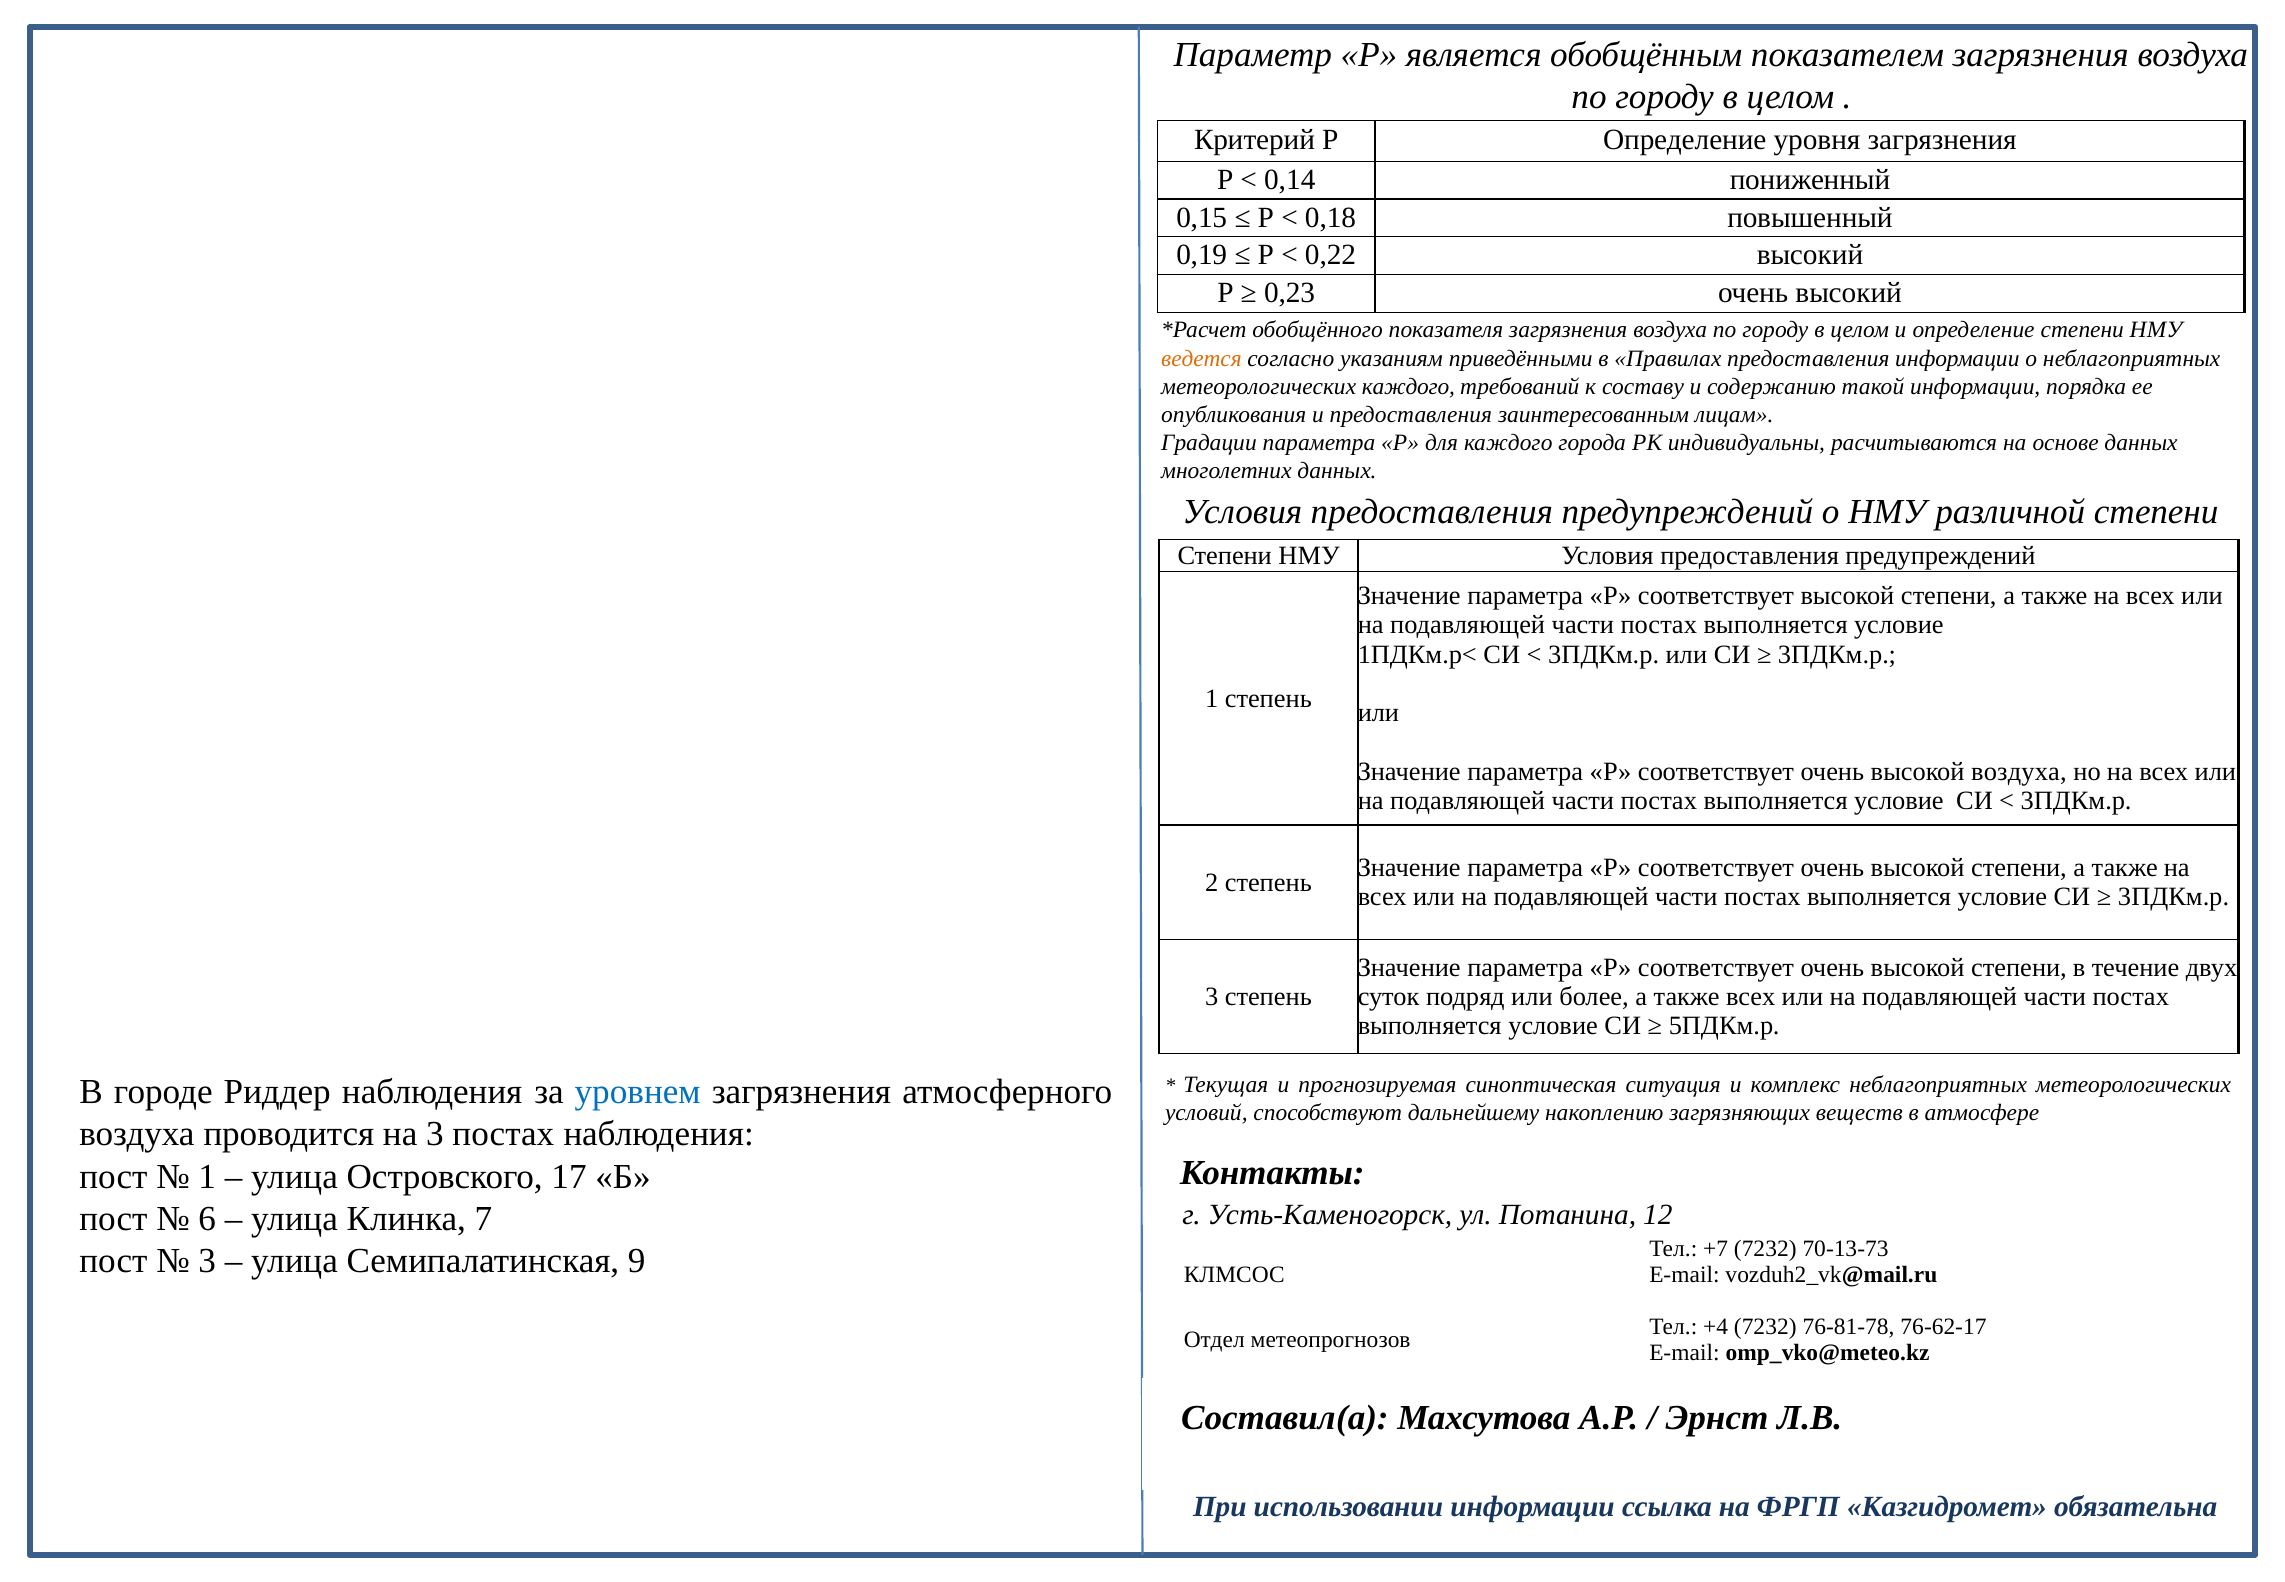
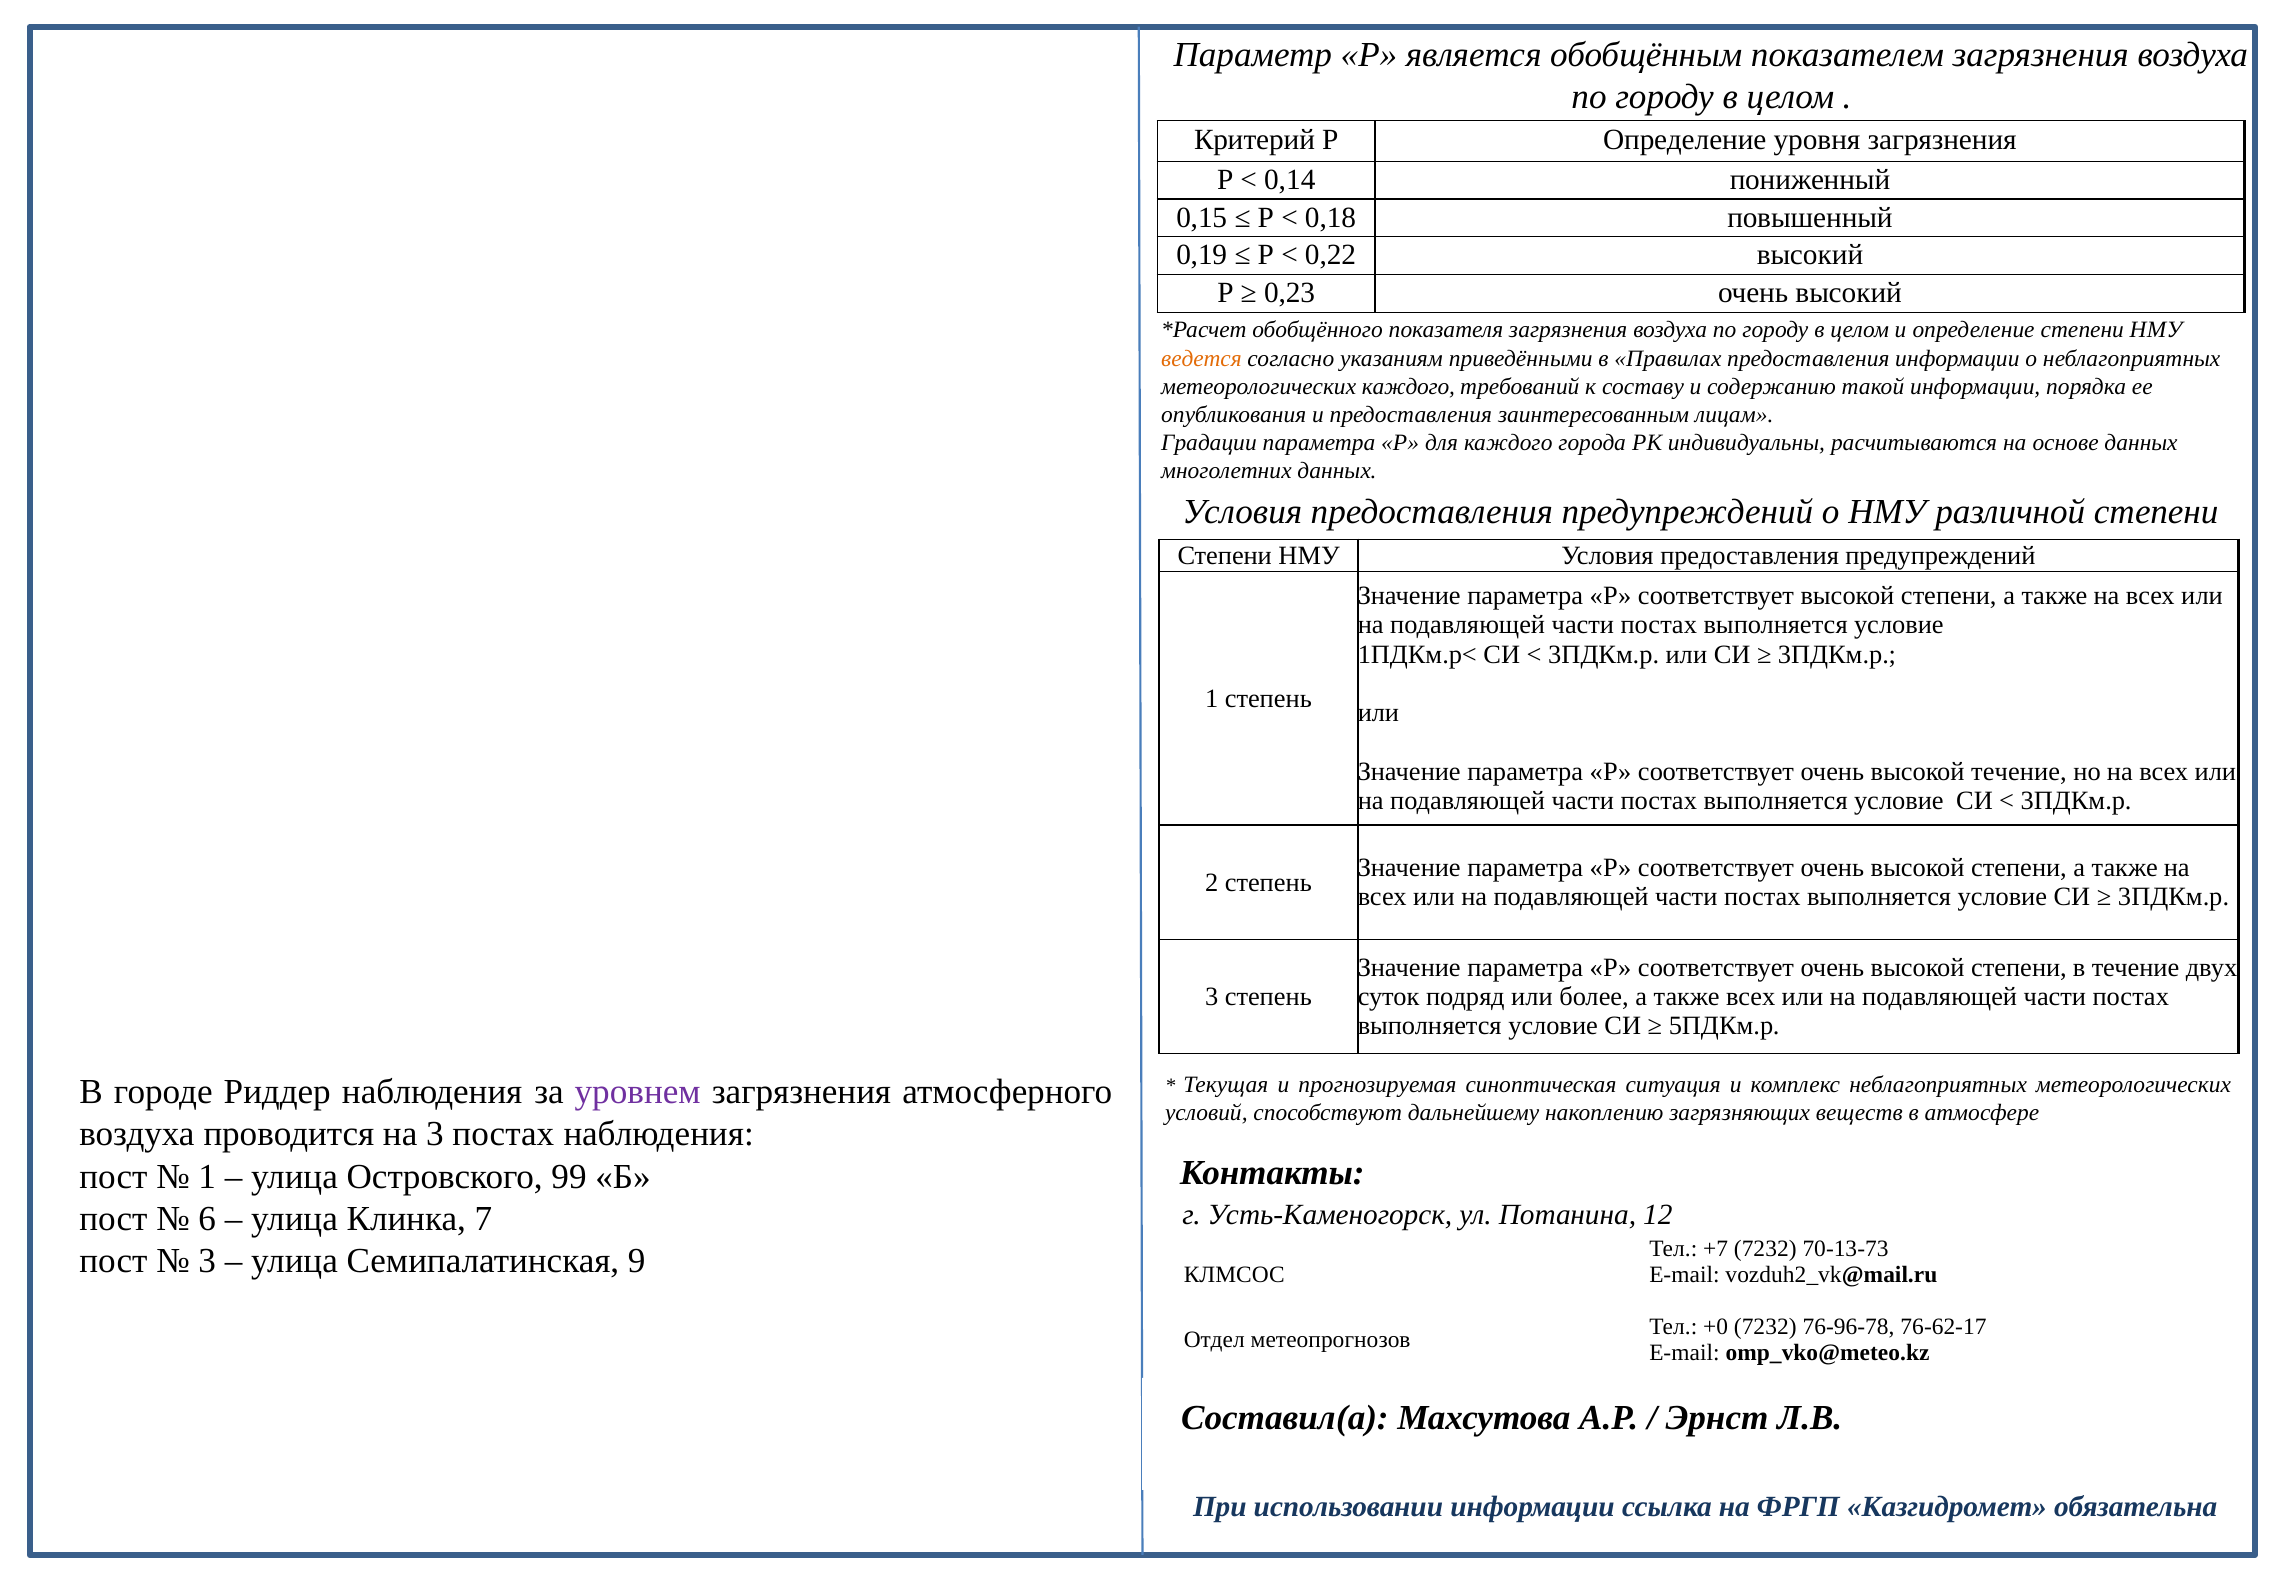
высокой воздуха: воздуха -> течение
уровнем colour: blue -> purple
17: 17 -> 99
+4: +4 -> +0
76-81-78: 76-81-78 -> 76-96-78
